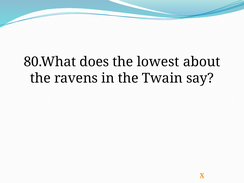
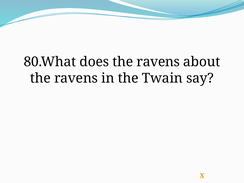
does the lowest: lowest -> ravens
